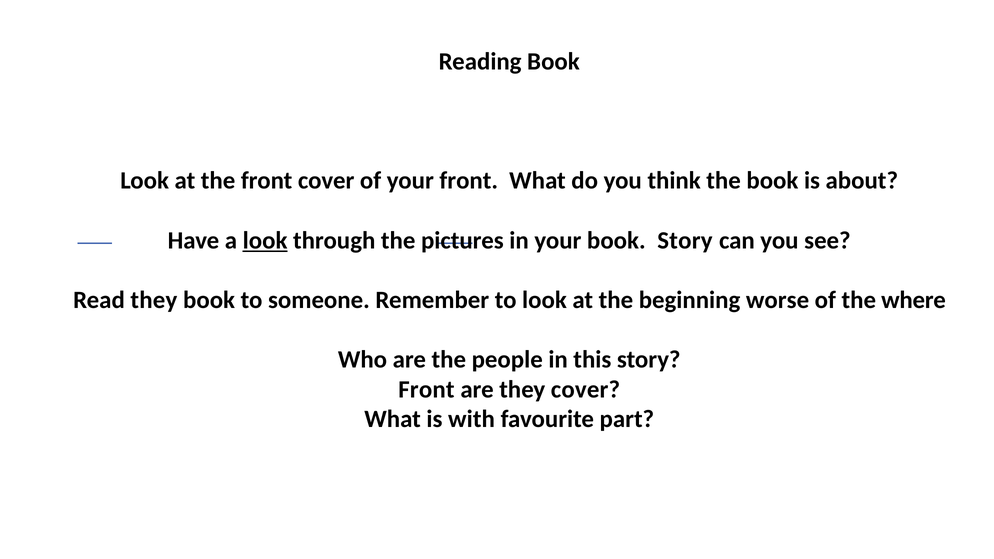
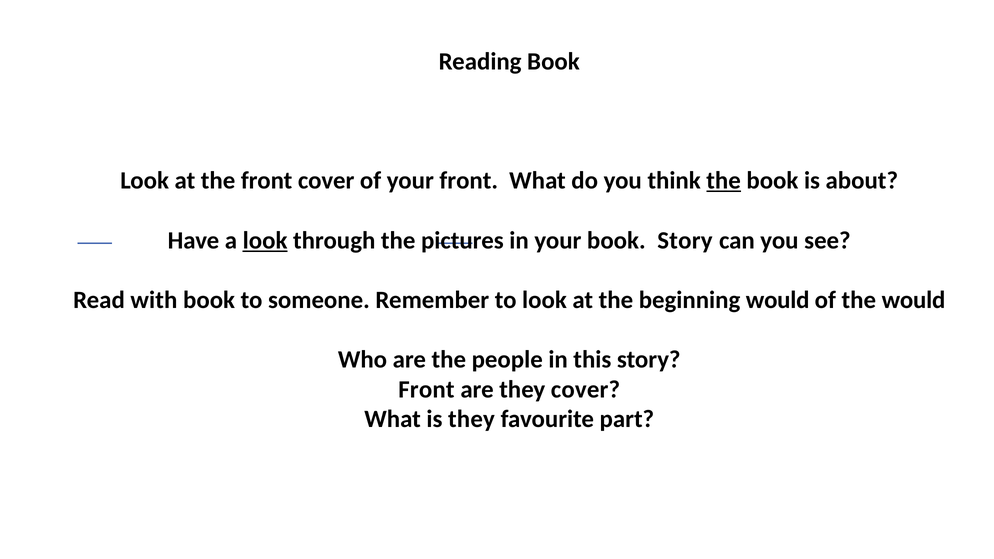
the at (724, 181) underline: none -> present
Read they: they -> with
beginning worse: worse -> would
the where: where -> would
is with: with -> they
